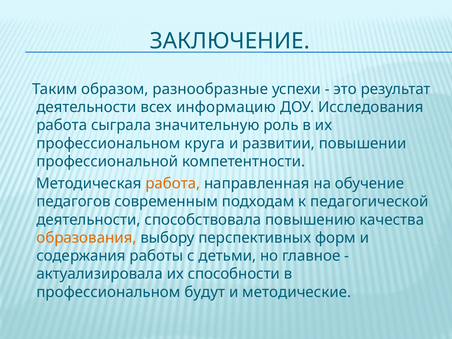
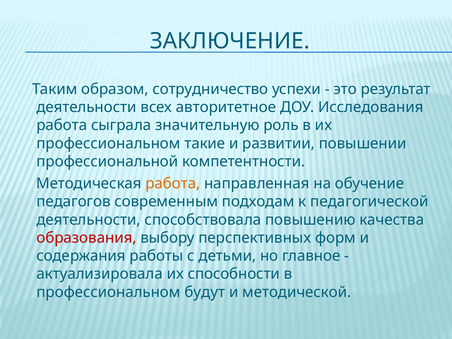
разнообразные: разнообразные -> сотрудничество
информацию: информацию -> авторитетное
круга: круга -> такие
образования colour: orange -> red
методические: методические -> методической
